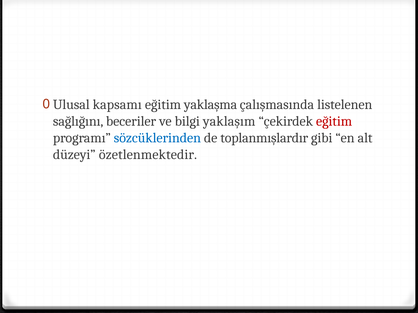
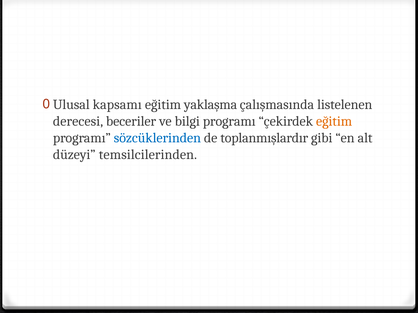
sağlığını: sağlığını -> derecesi
bilgi yaklaşım: yaklaşım -> programı
eğitim at (334, 121) colour: red -> orange
özetlenmektedir: özetlenmektedir -> temsilcilerinden
